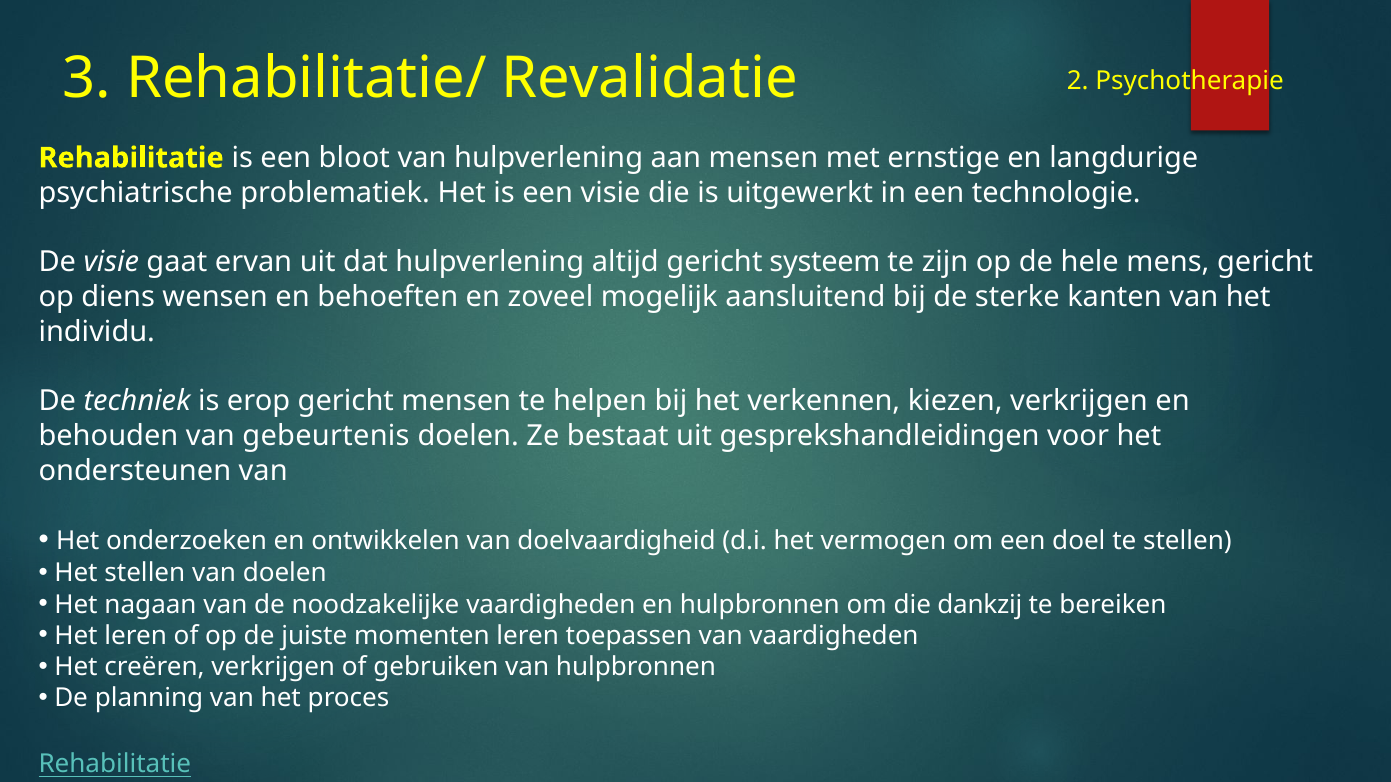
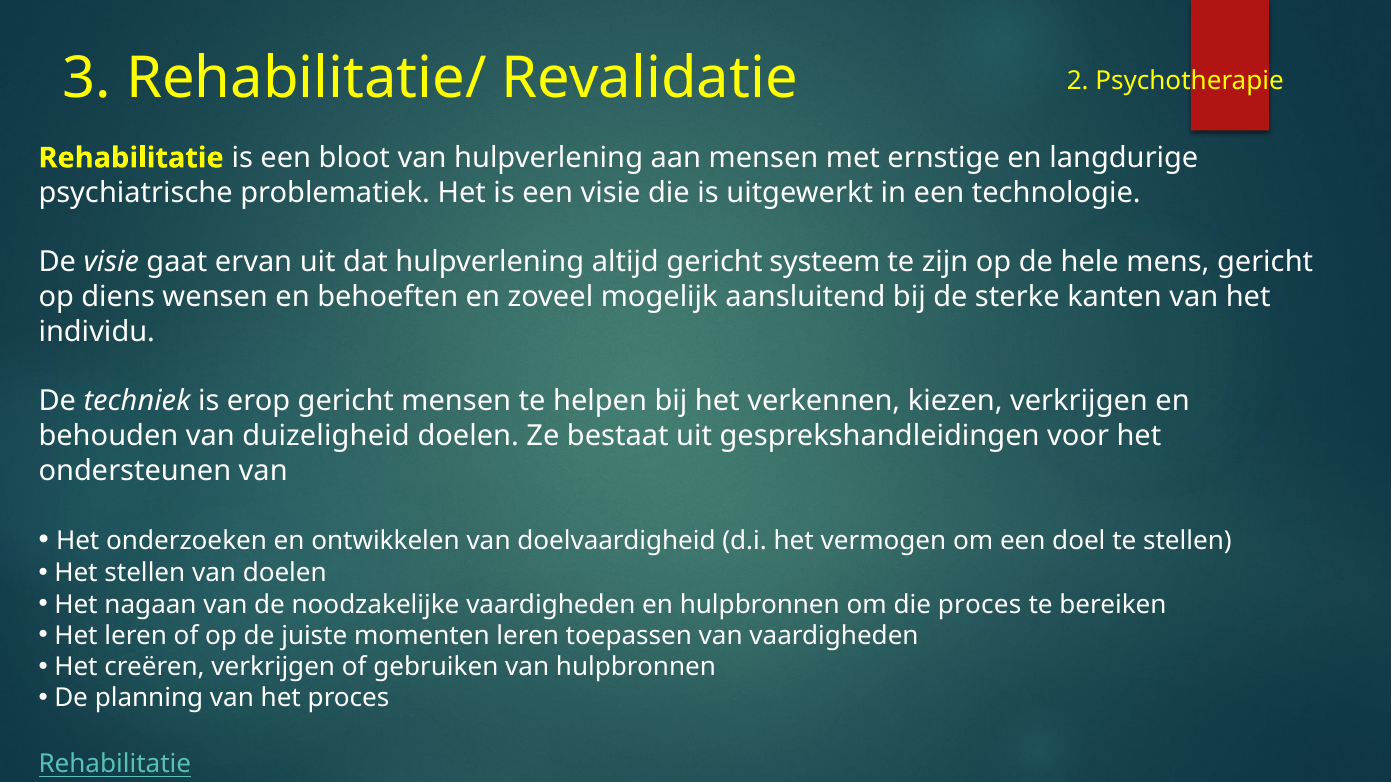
gebeurtenis: gebeurtenis -> duizeligheid
die dankzij: dankzij -> proces
